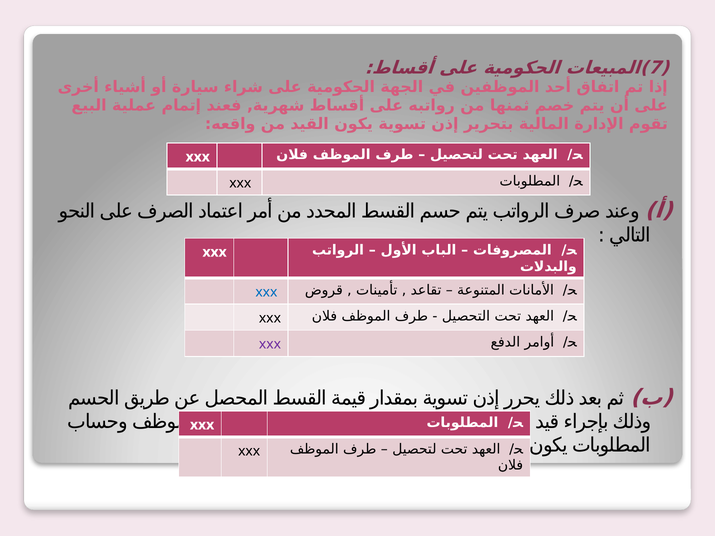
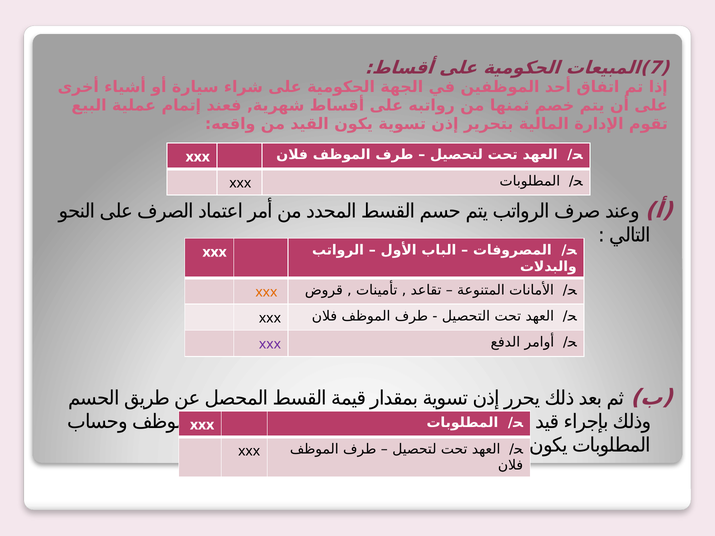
xxx at (266, 292) colour: blue -> orange
